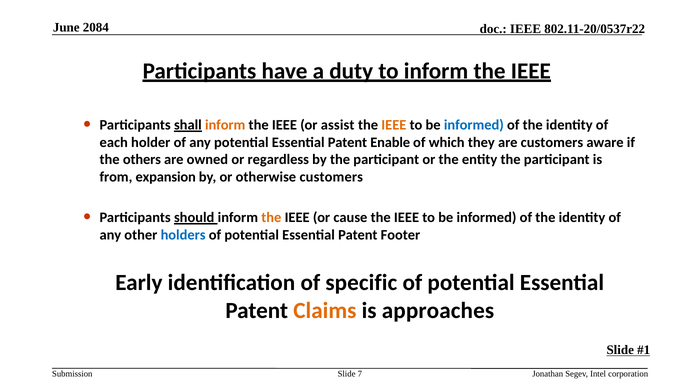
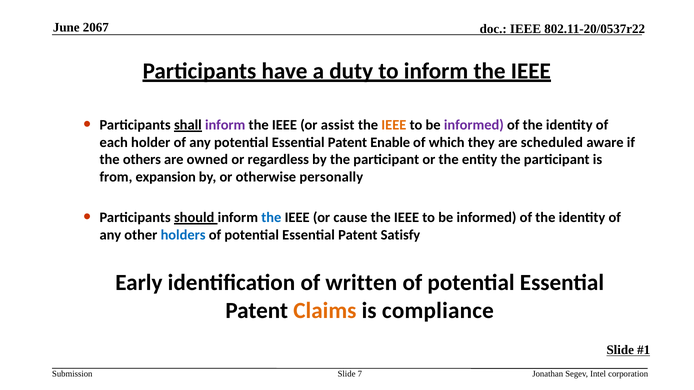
2084: 2084 -> 2067
inform at (225, 125) colour: orange -> purple
informed at (474, 125) colour: blue -> purple
are customers: customers -> scheduled
otherwise customers: customers -> personally
the at (271, 218) colour: orange -> blue
Footer: Footer -> Satisfy
specific: specific -> written
approaches: approaches -> compliance
